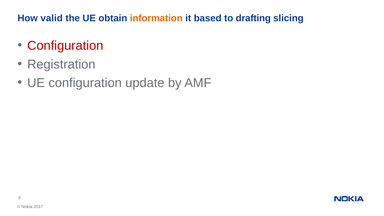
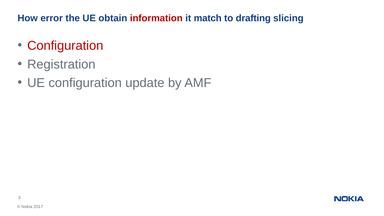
valid: valid -> error
information colour: orange -> red
based: based -> match
